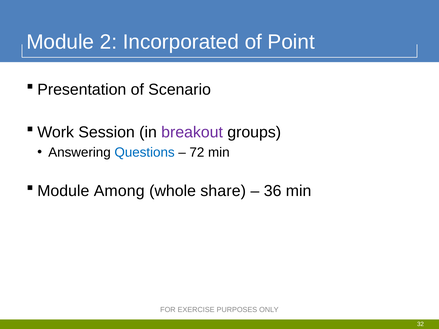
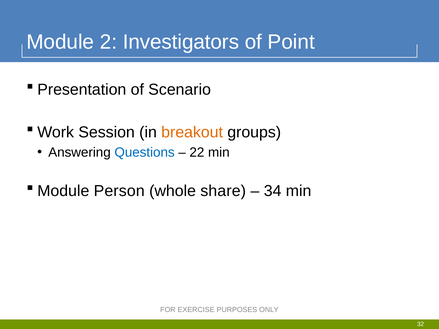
Incorporated: Incorporated -> Investigators
breakout colour: purple -> orange
72: 72 -> 22
Among: Among -> Person
36: 36 -> 34
